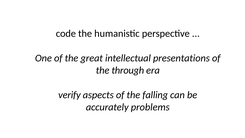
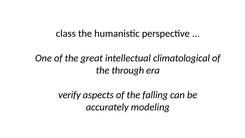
code: code -> class
presentations: presentations -> climatological
problems: problems -> modeling
